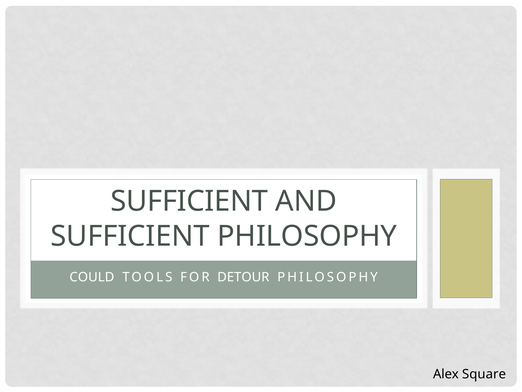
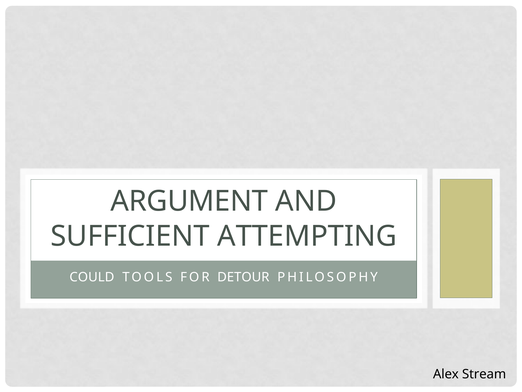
SUFFICIENT at (189, 201): SUFFICIENT -> ARGUMENT
SUFFICIENT PHILOSOPHY: PHILOSOPHY -> ATTEMPTING
Square: Square -> Stream
